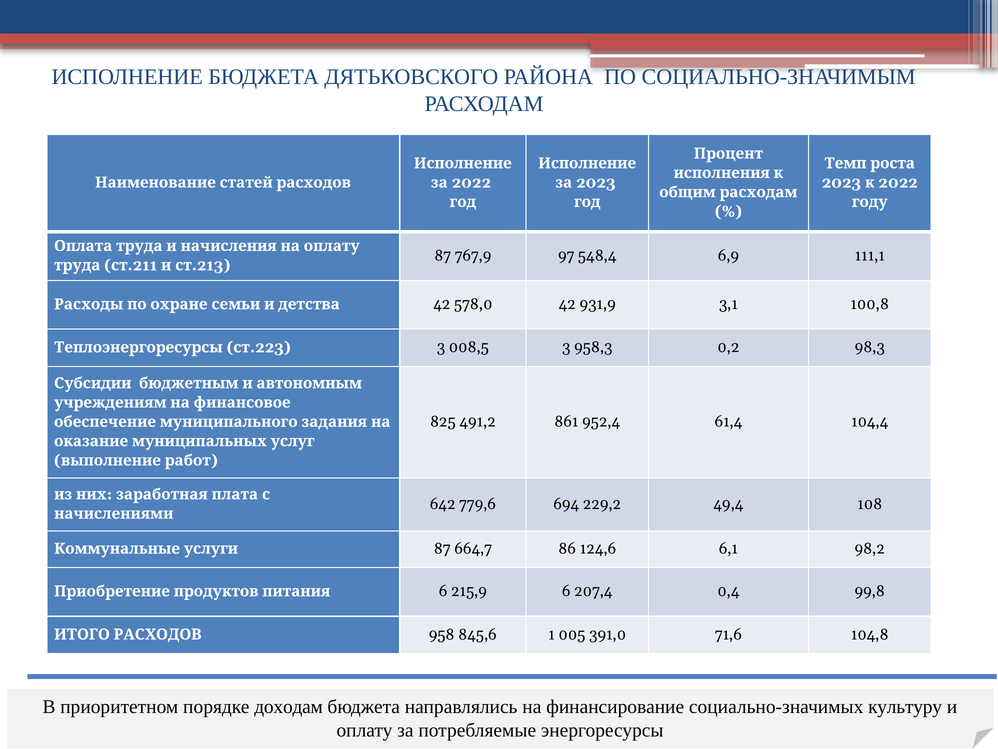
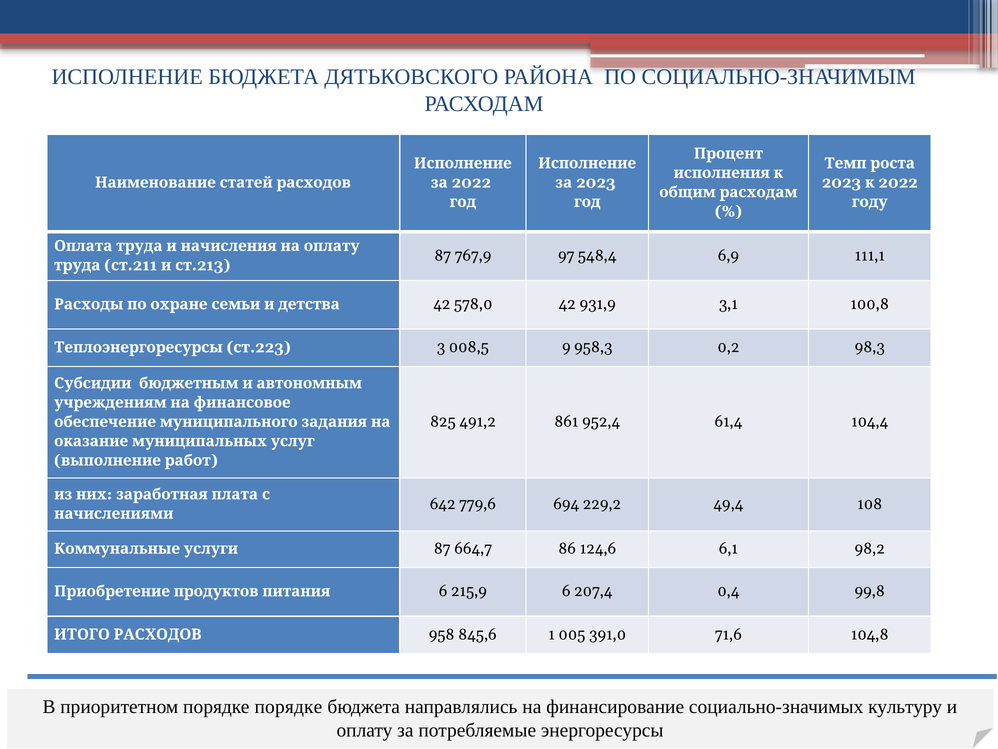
008,5 3: 3 -> 9
порядке доходам: доходам -> порядке
